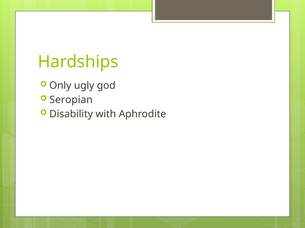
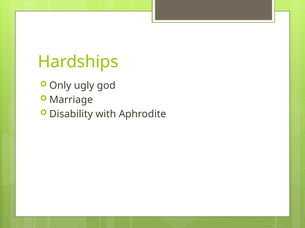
Seropian: Seropian -> Marriage
